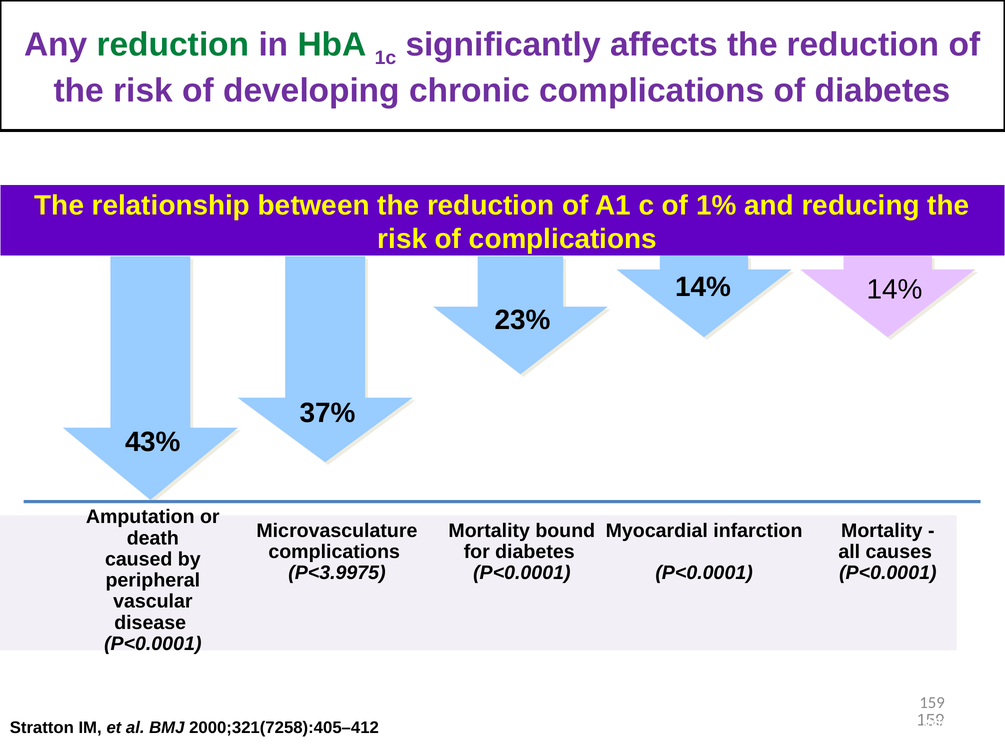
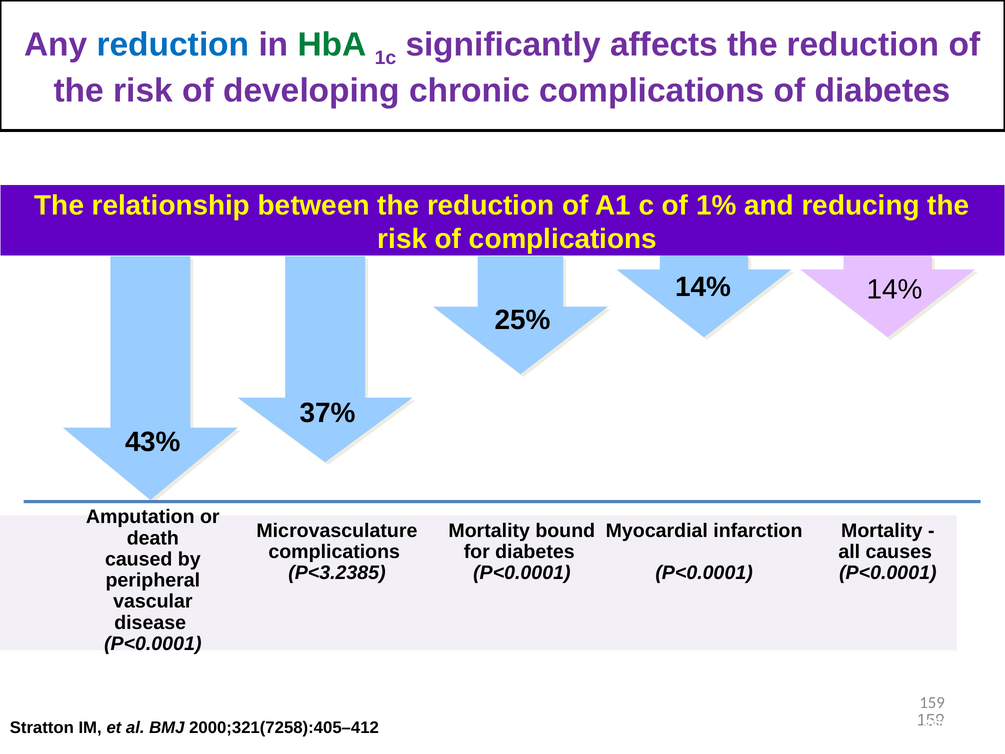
reduction at (173, 45) colour: green -> blue
23%: 23% -> 25%
P<3.9975: P<3.9975 -> P<3.2385
